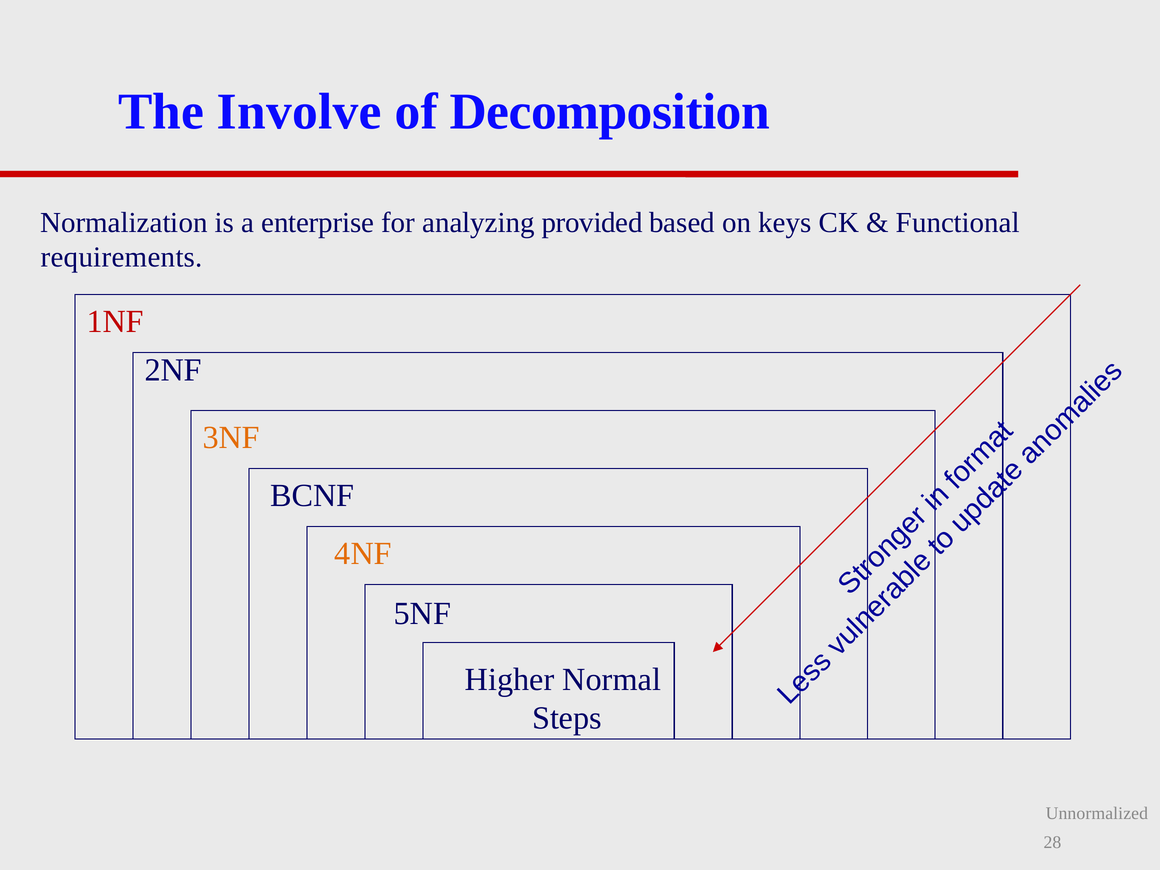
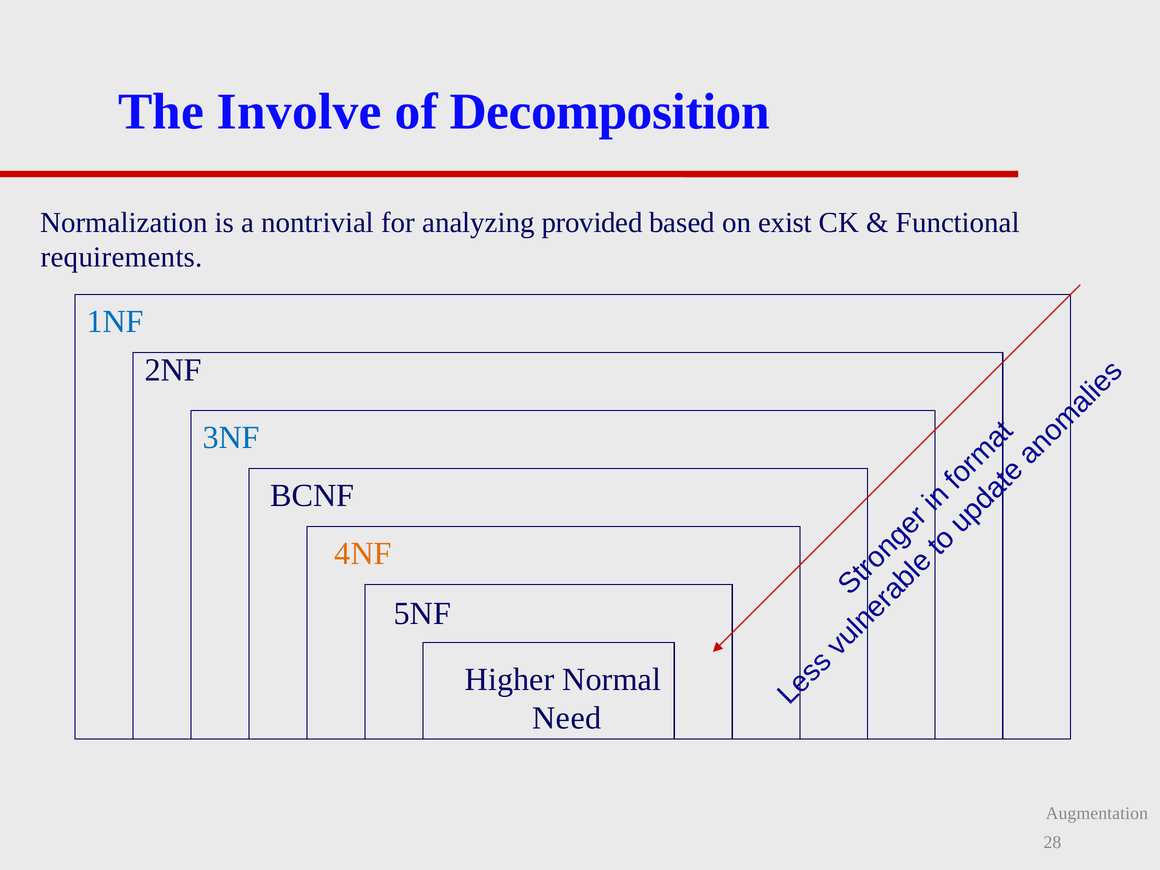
enterprise: enterprise -> nontrivial
keys: keys -> exist
1NF colour: red -> blue
3NF colour: orange -> blue
Steps: Steps -> Need
Unnormalized: Unnormalized -> Augmentation
